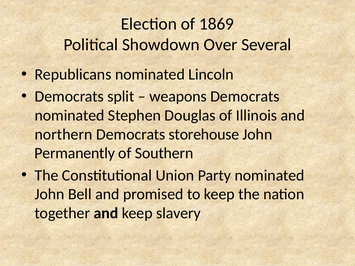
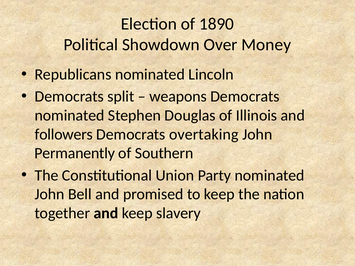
1869: 1869 -> 1890
Several: Several -> Money
northern: northern -> followers
storehouse: storehouse -> overtaking
